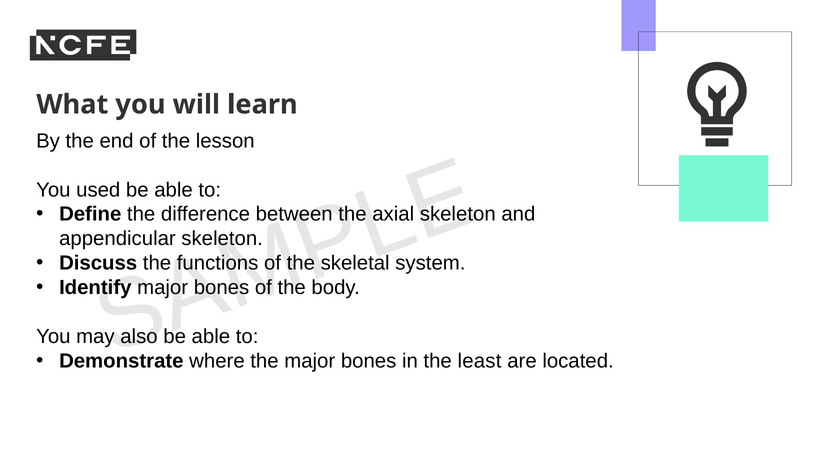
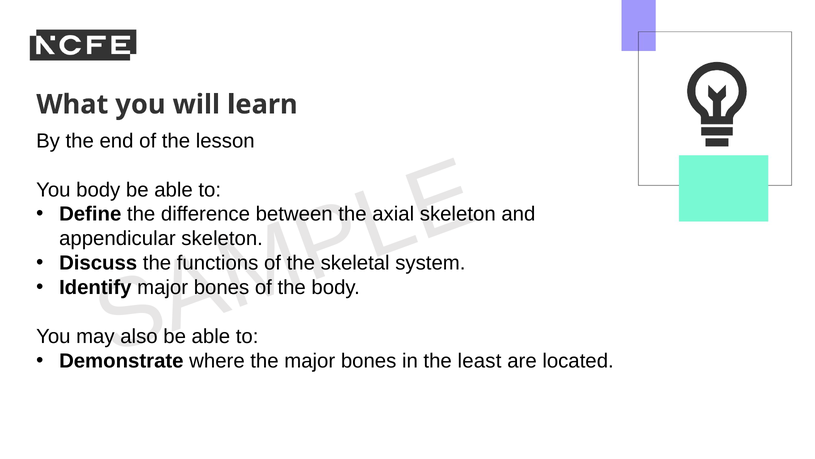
You used: used -> body
